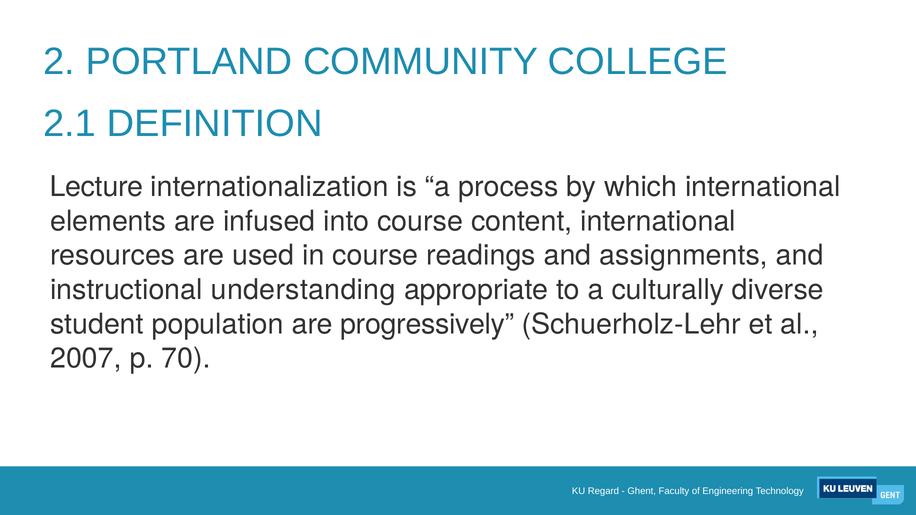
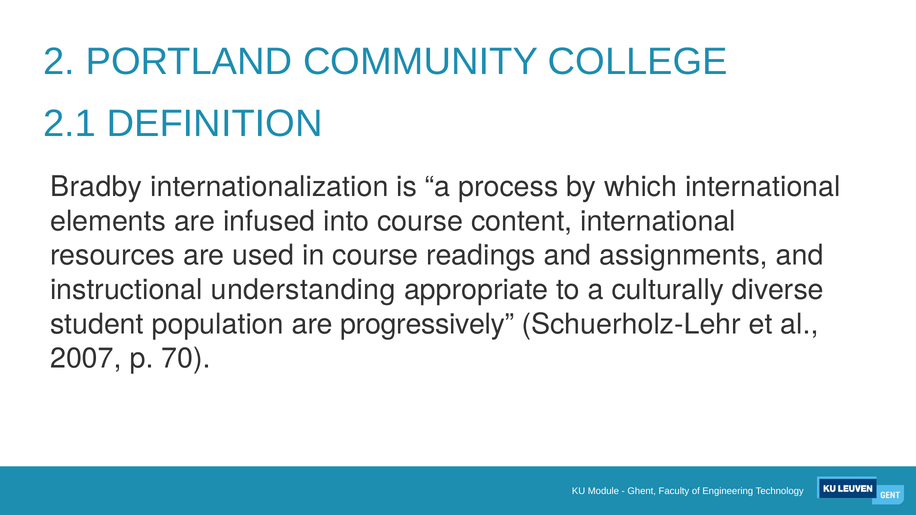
Lecture: Lecture -> Bradby
Regard: Regard -> Module
